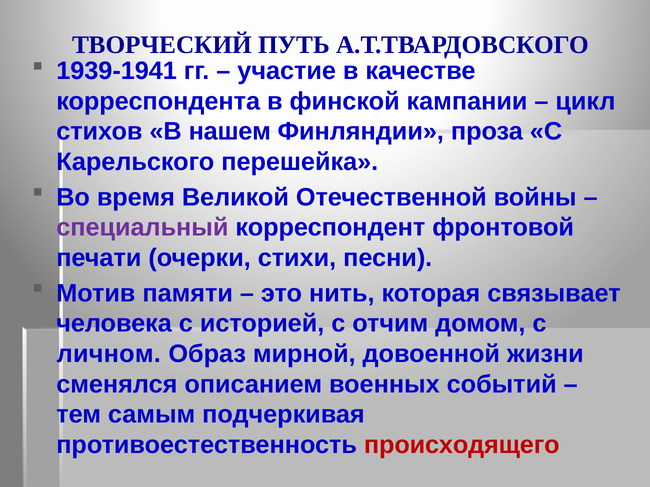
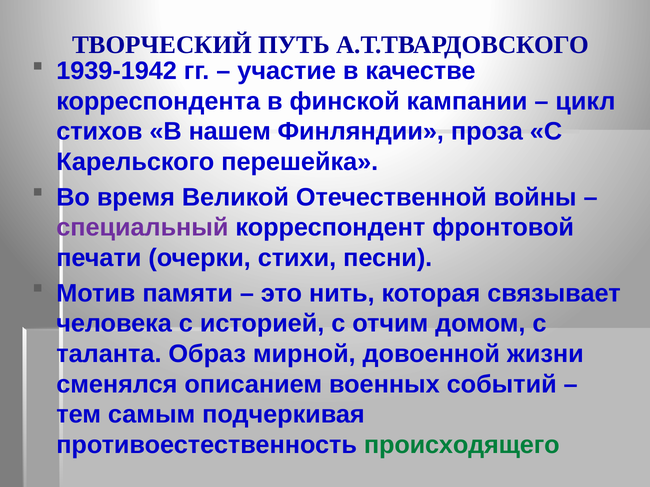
1939-1941: 1939-1941 -> 1939-1942
личном: личном -> таланта
происходящего colour: red -> green
